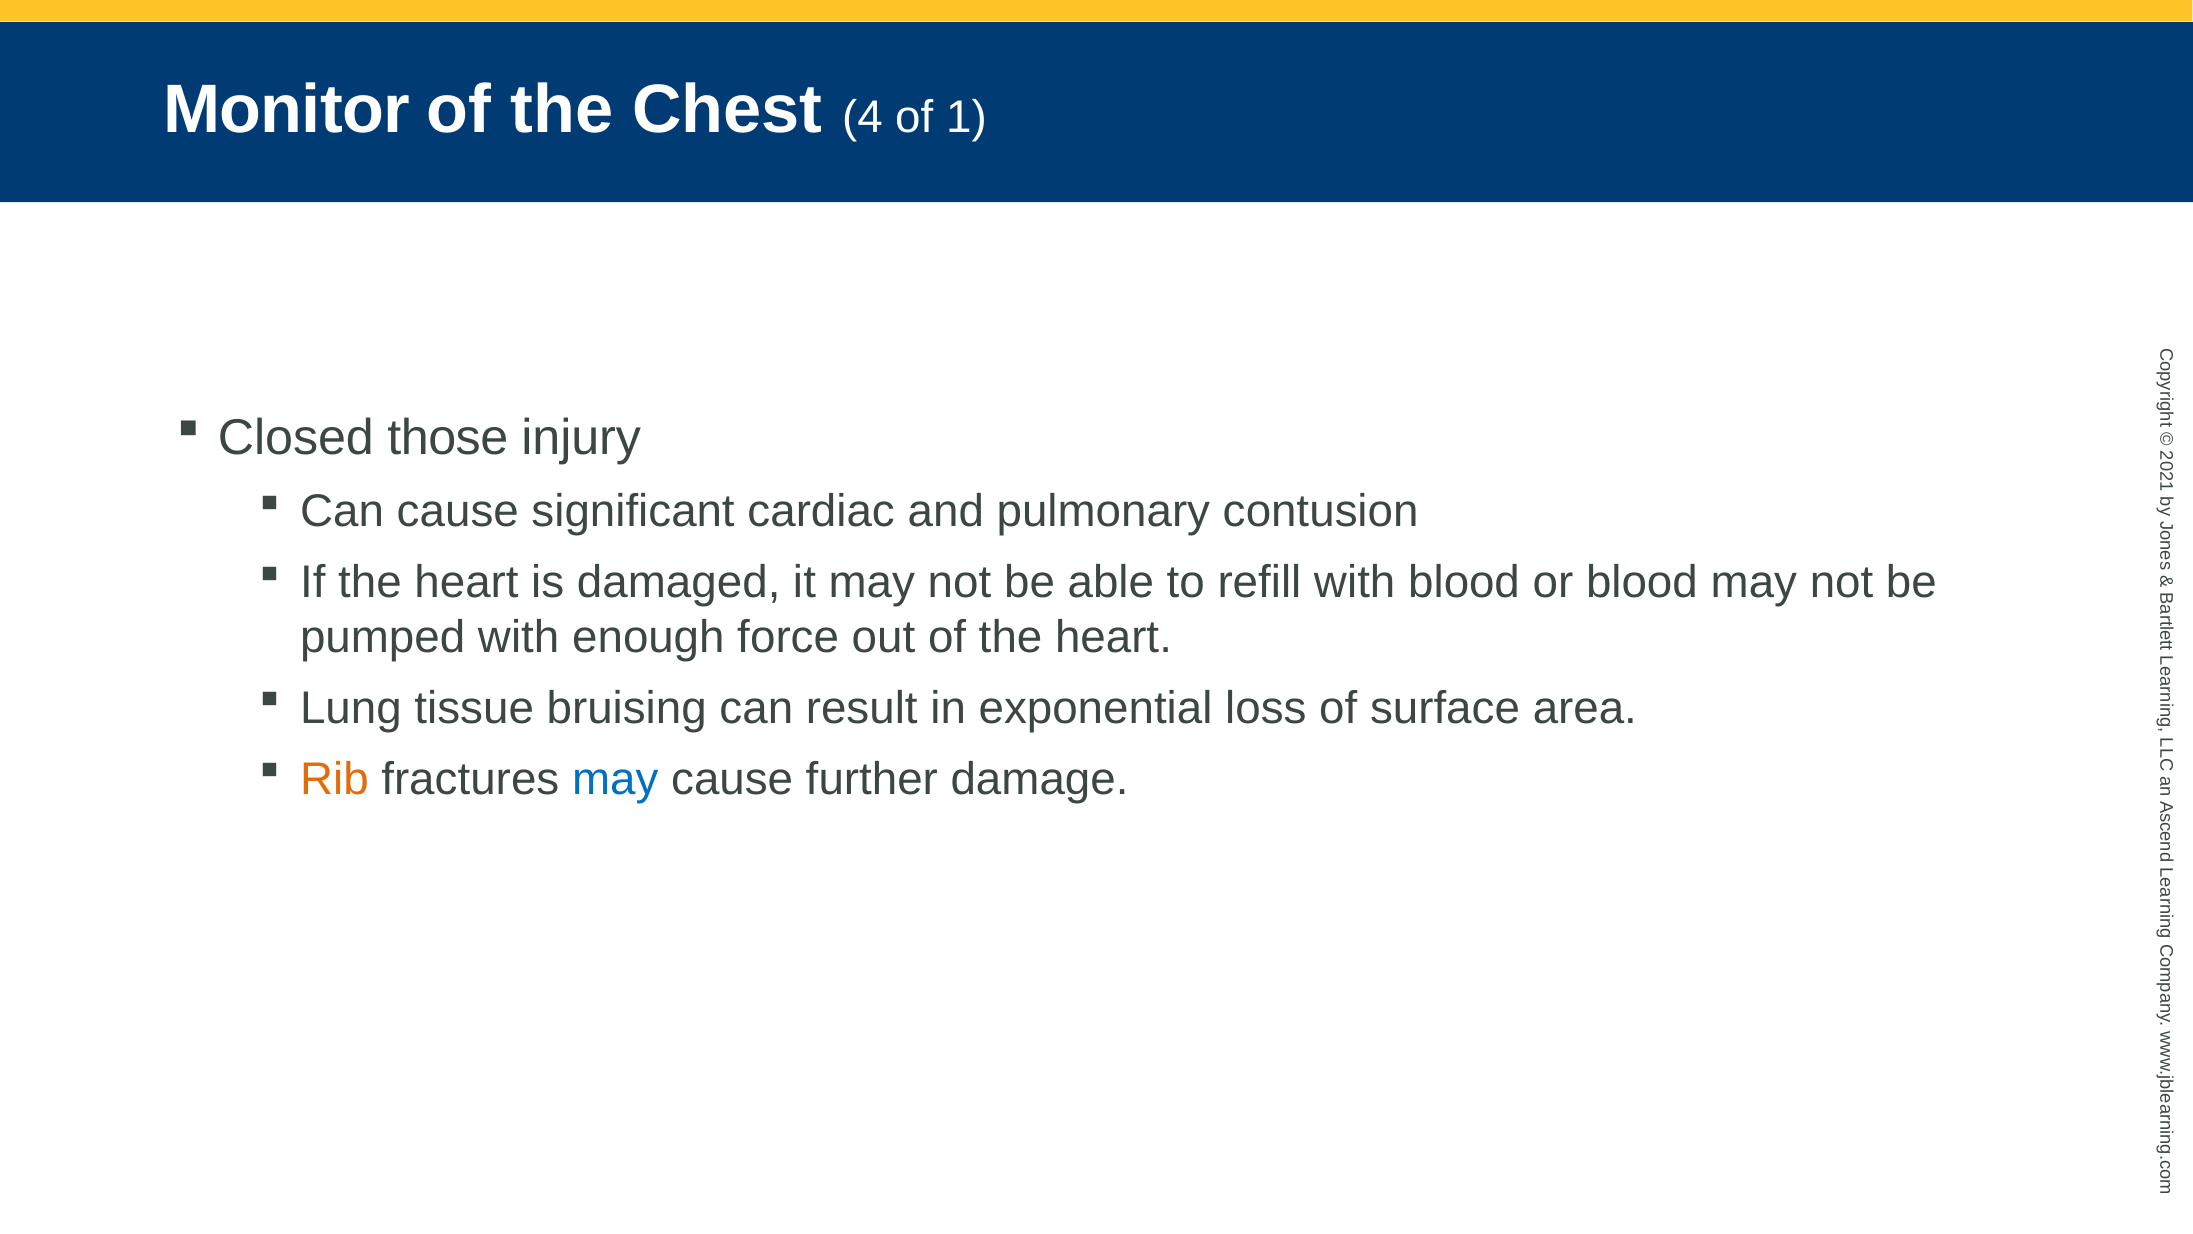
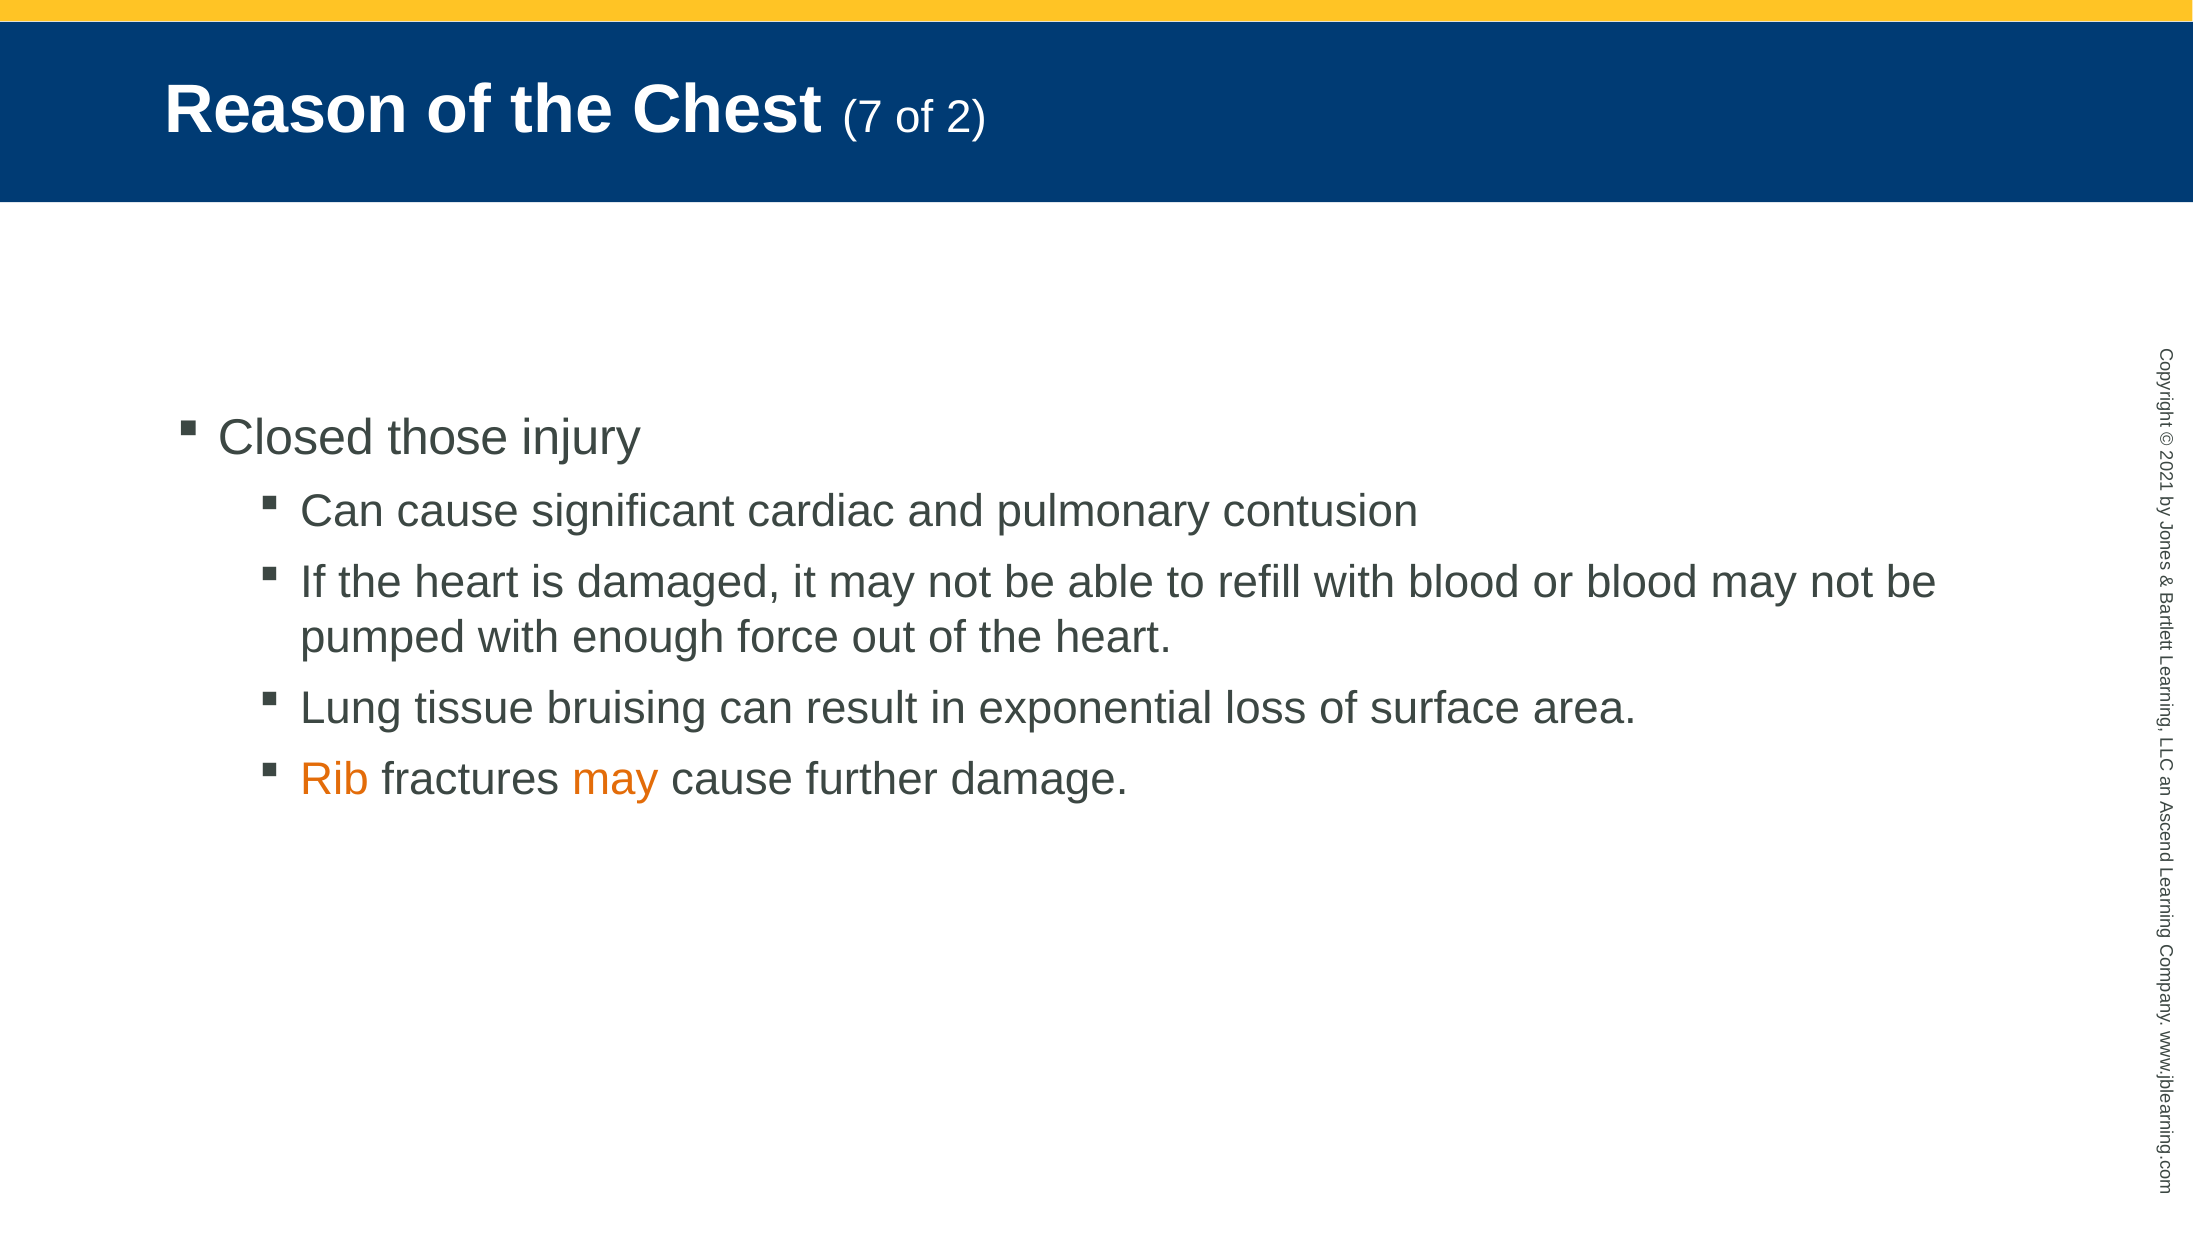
Monitor: Monitor -> Reason
4: 4 -> 7
of 1: 1 -> 2
may at (615, 779) colour: blue -> orange
